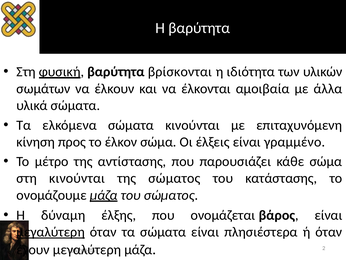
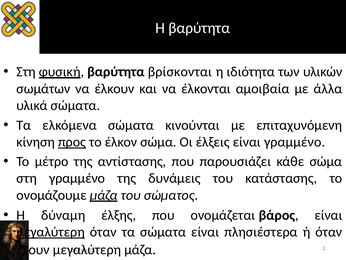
προς underline: none -> present
στη κινούνται: κινούνται -> γραμμένο
της σώματος: σώματος -> δυνάμεις
